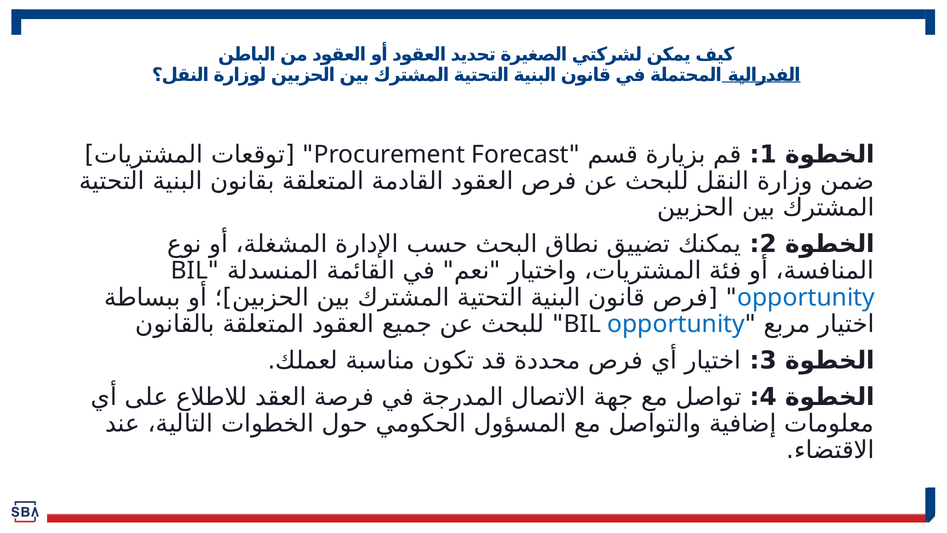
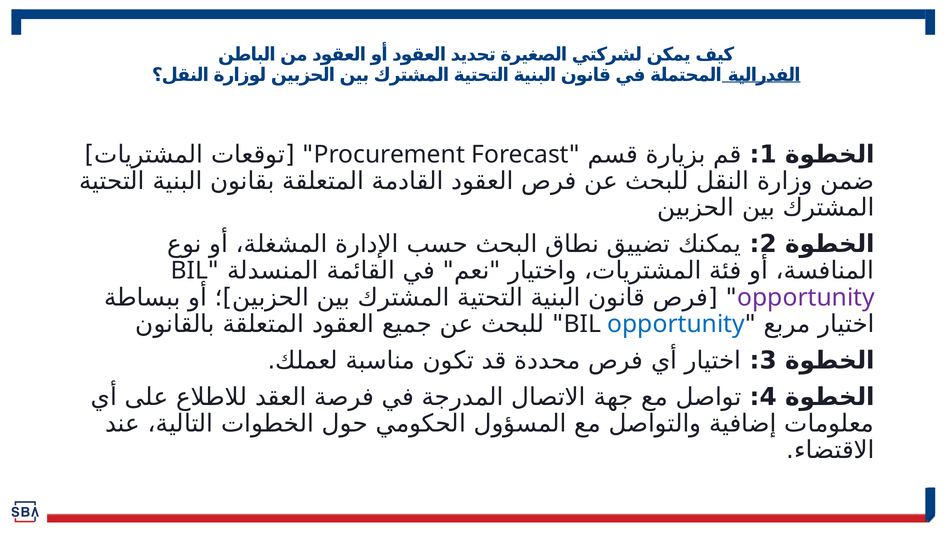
opportunity at (806, 297) colour: blue -> purple
